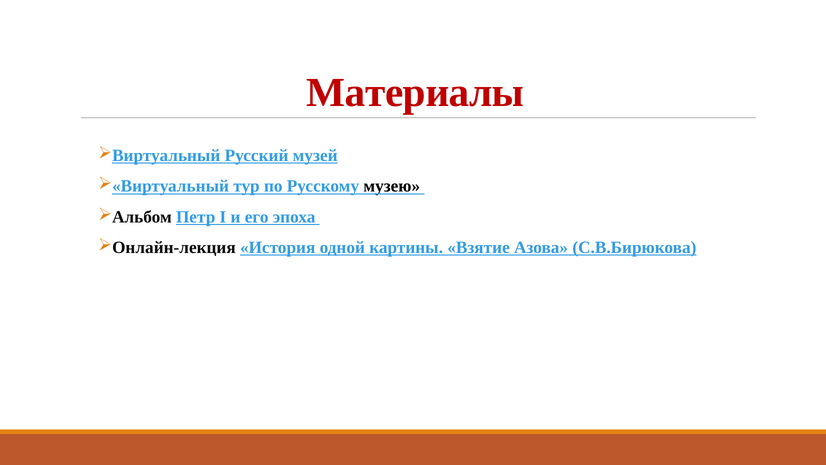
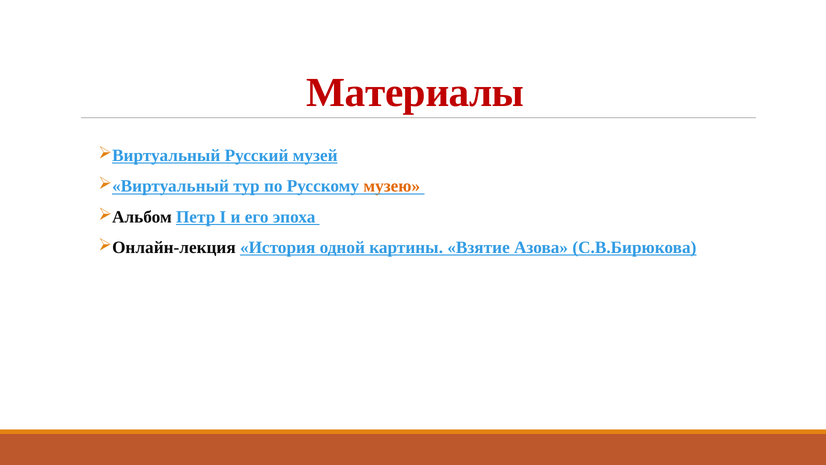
музею colour: black -> orange
